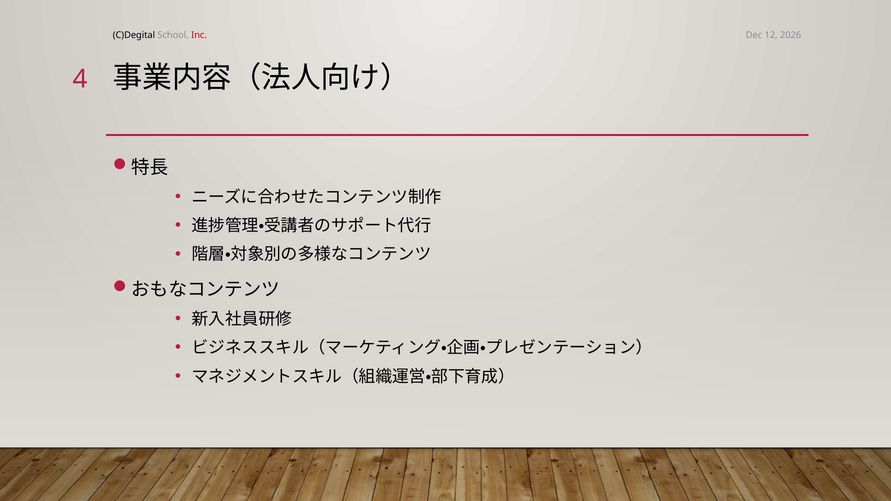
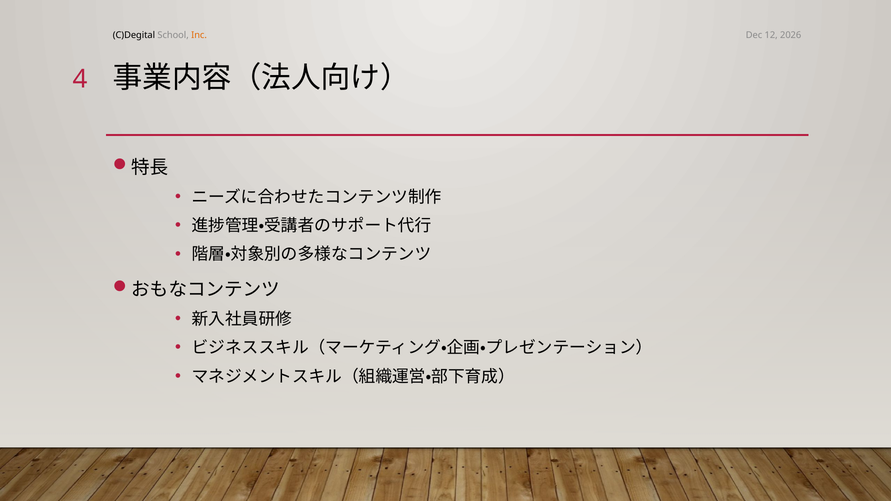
Inc colour: red -> orange
